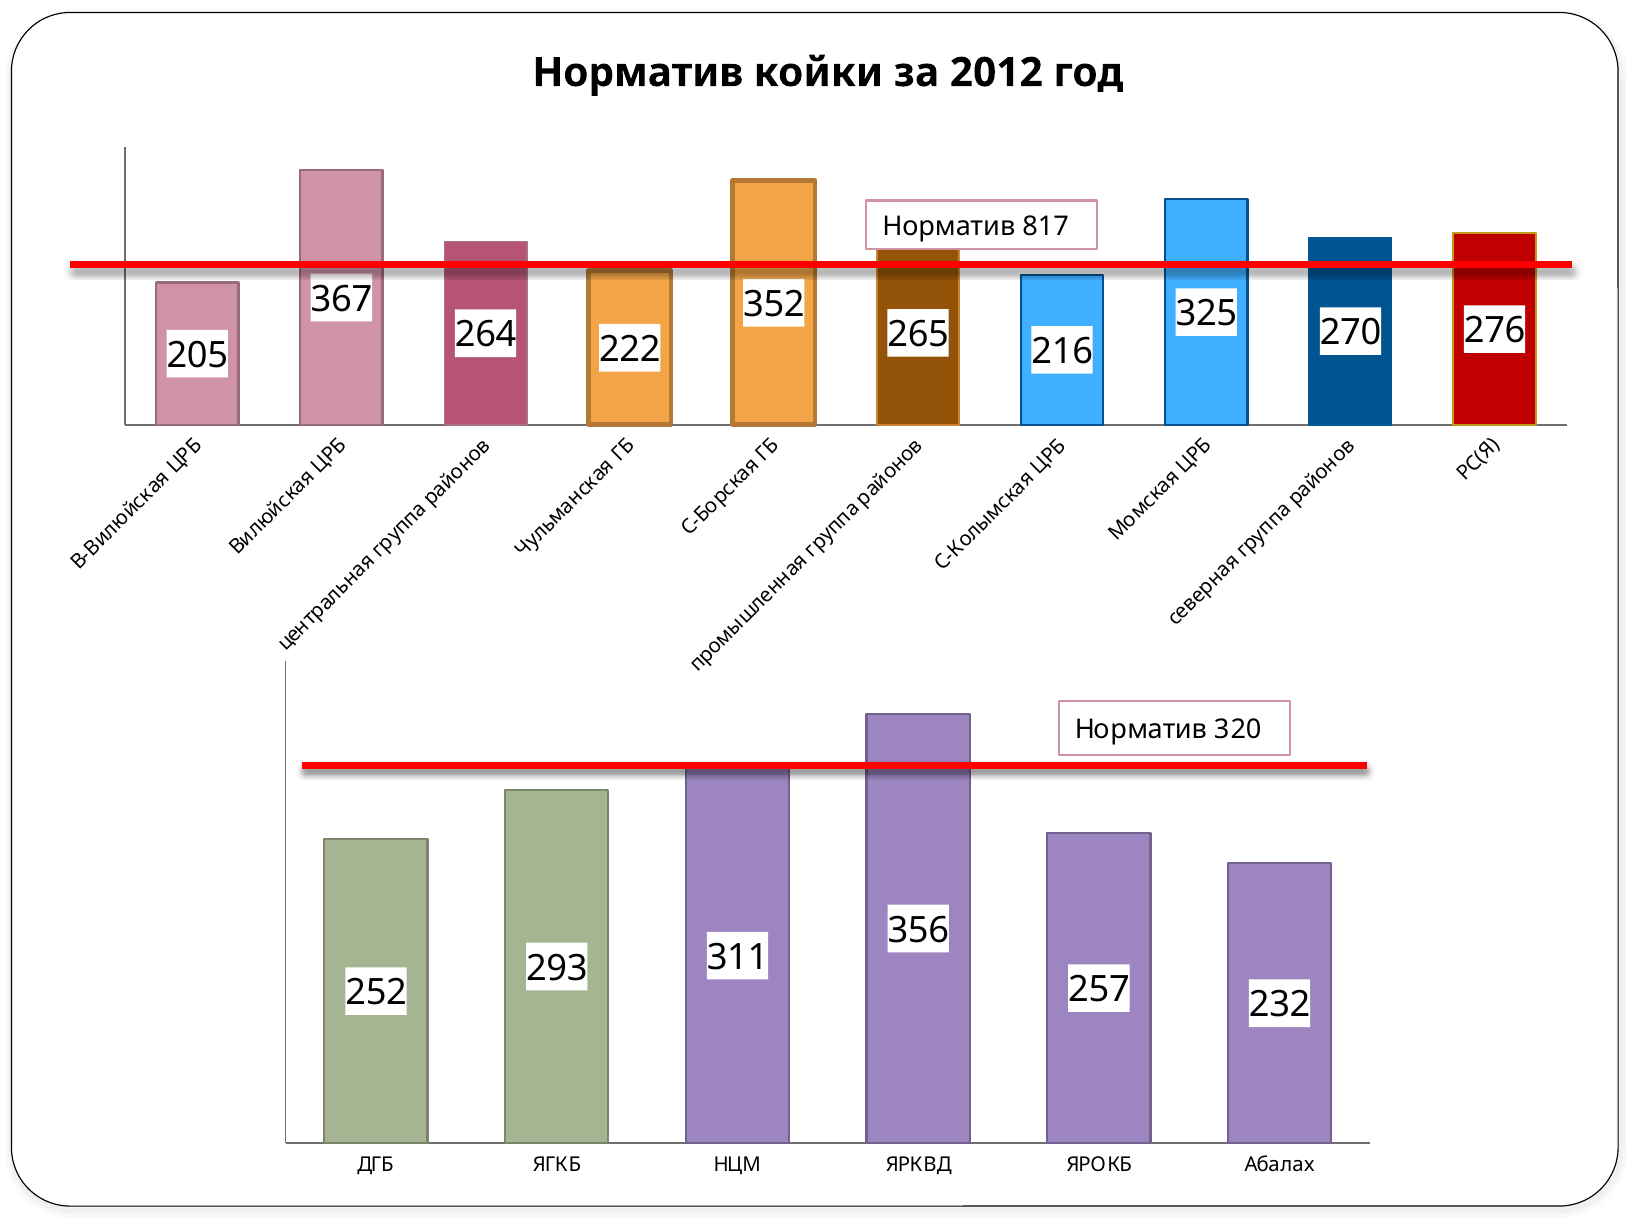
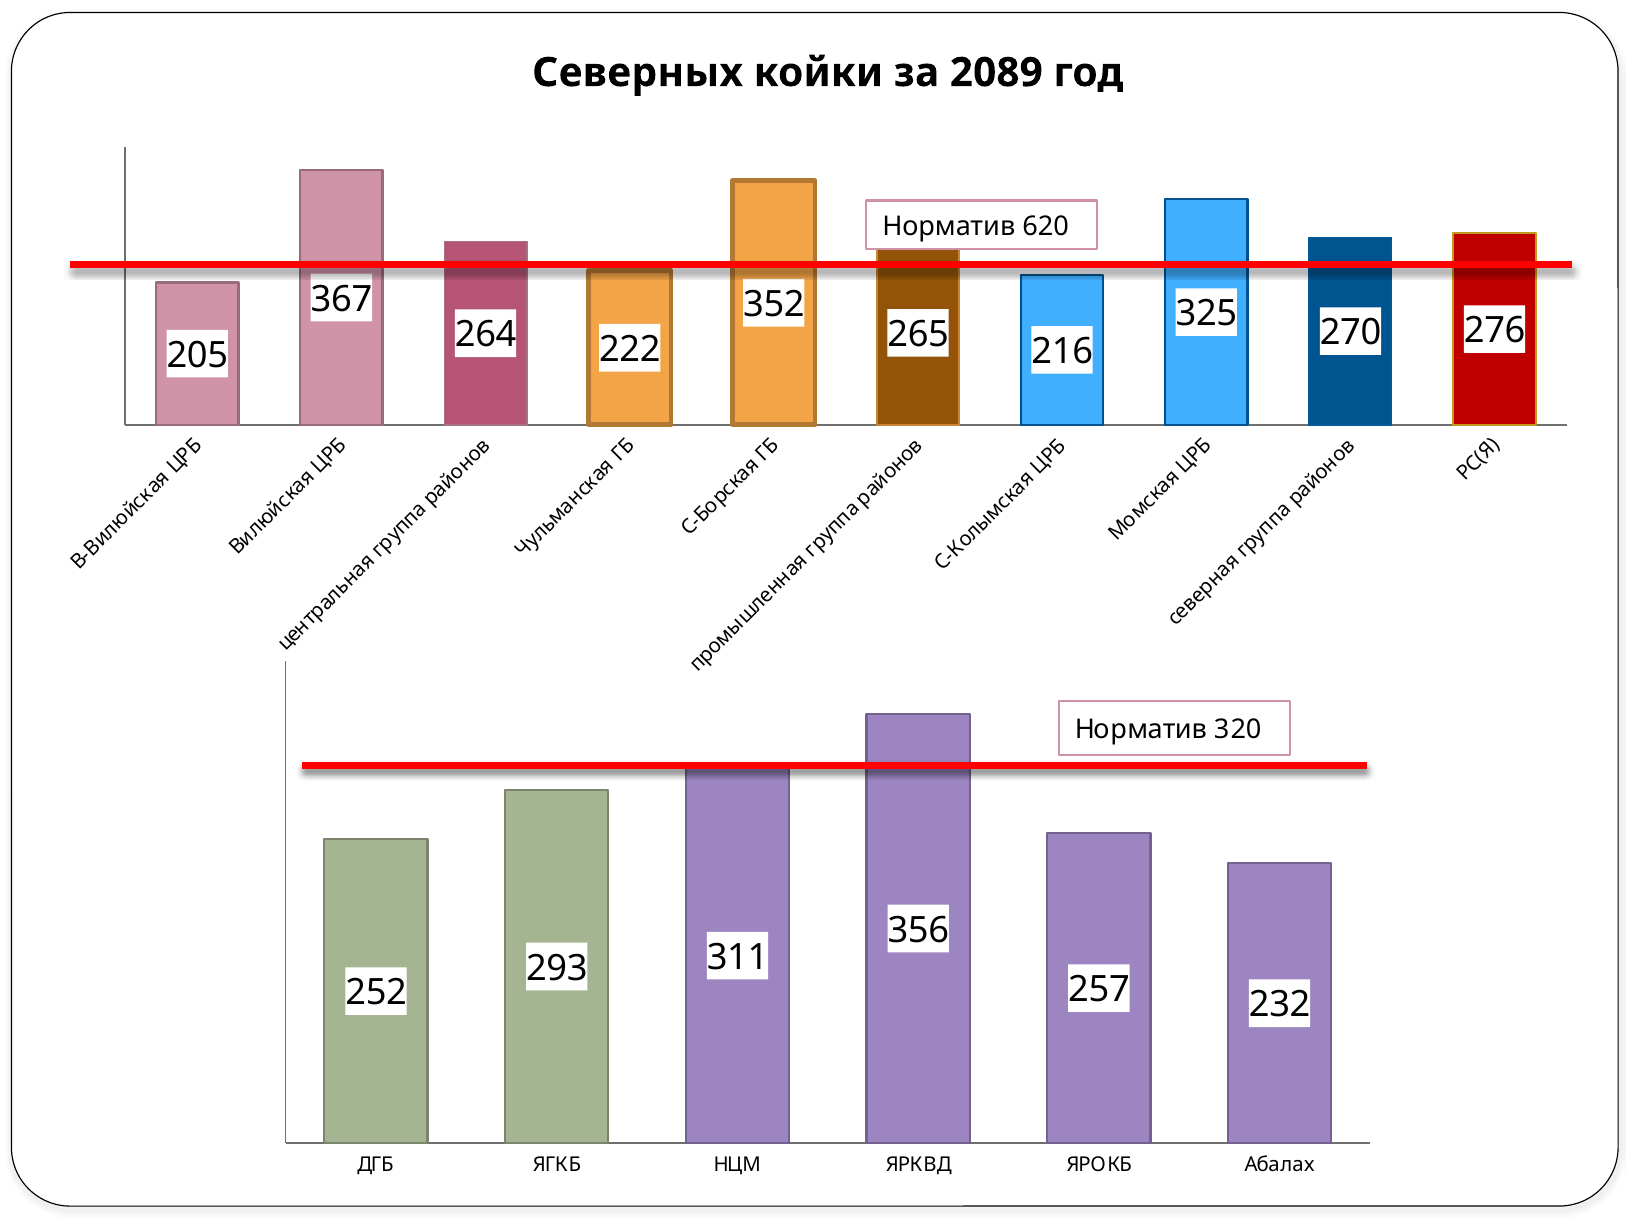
Норматив at (638, 73): Норматив -> Северных
2012: 2012 -> 2089
817: 817 -> 620
